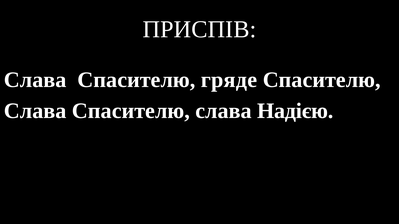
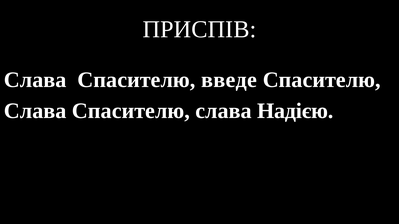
гряде: гряде -> введе
